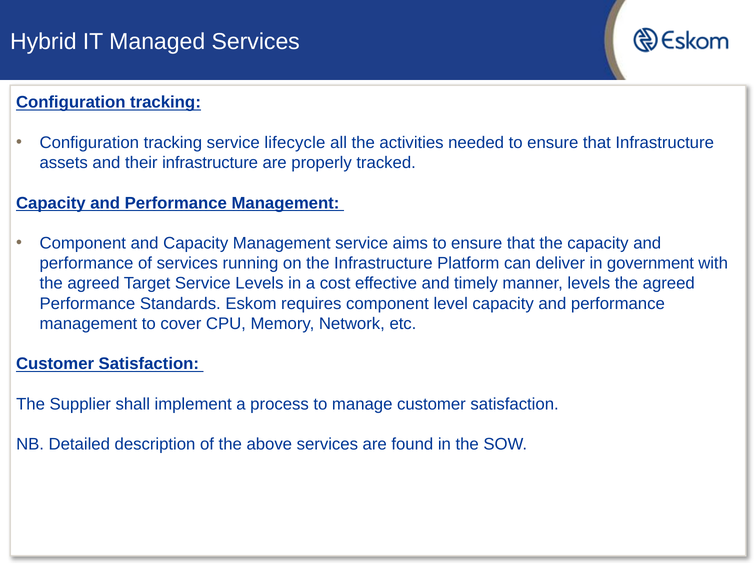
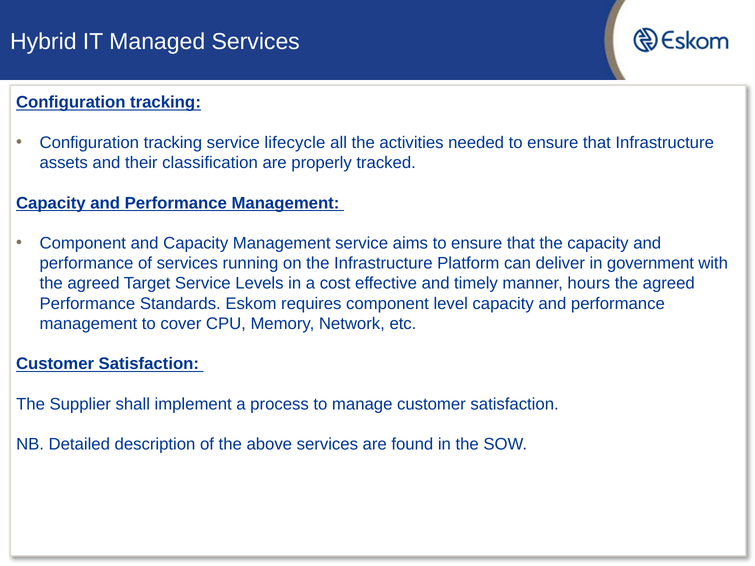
their infrastructure: infrastructure -> classification
manner levels: levels -> hours
